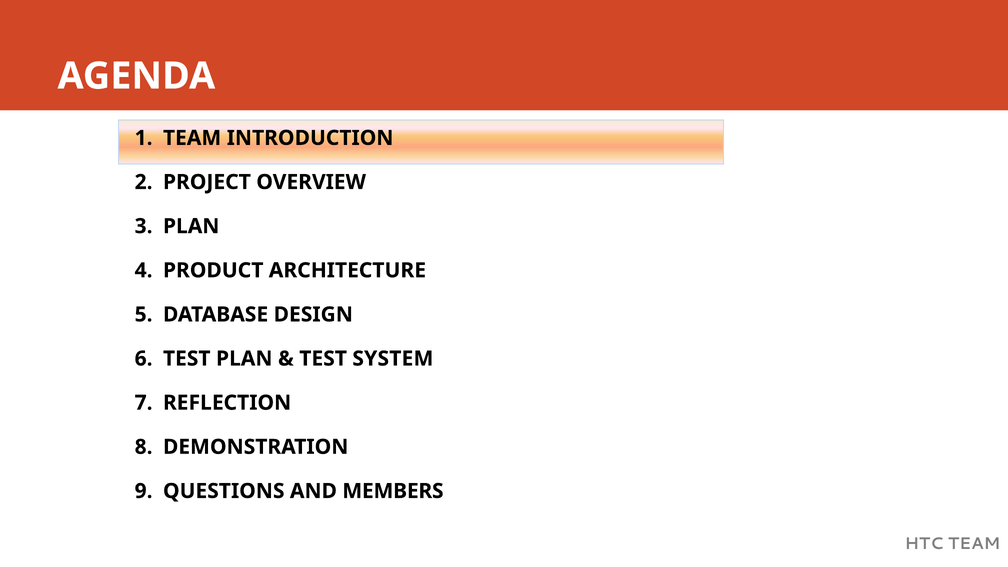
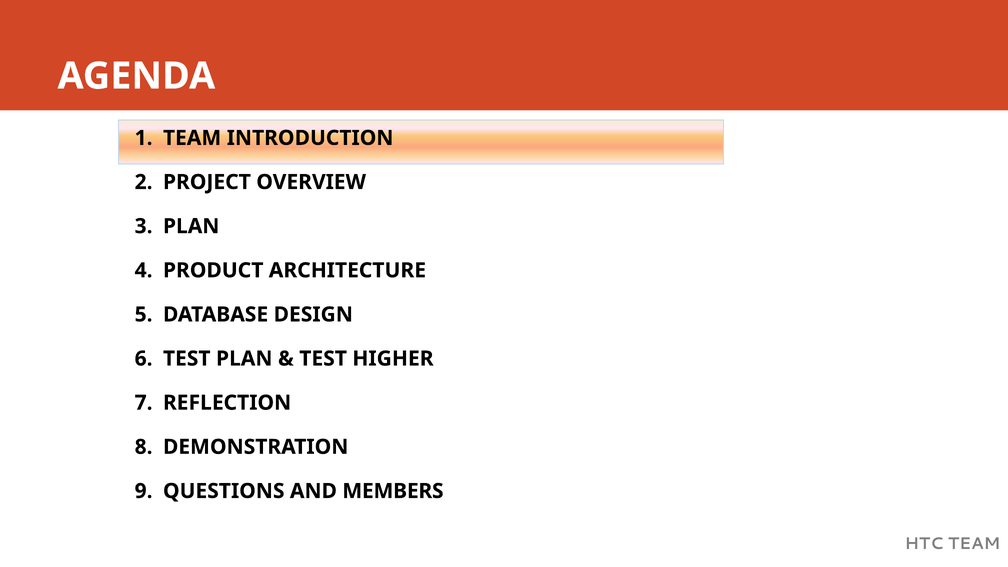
SYSTEM: SYSTEM -> HIGHER
